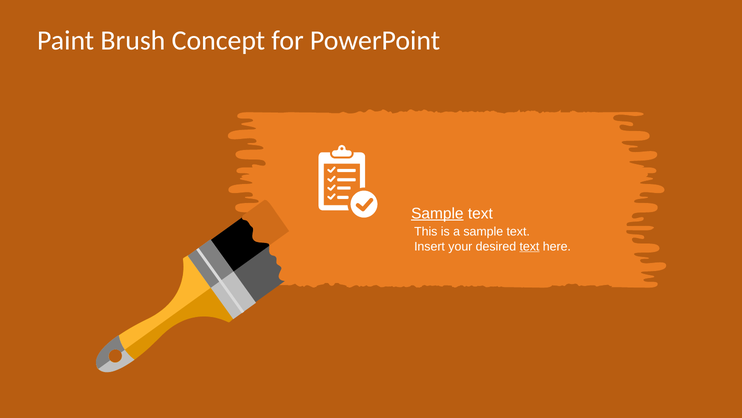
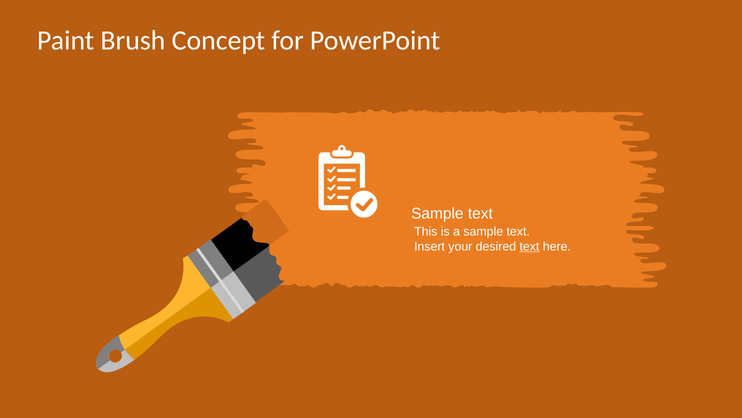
Sample at (437, 213) underline: present -> none
